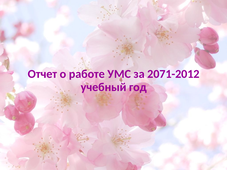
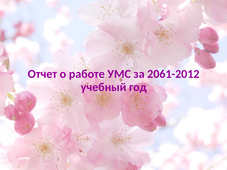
2071-2012: 2071-2012 -> 2061-2012
